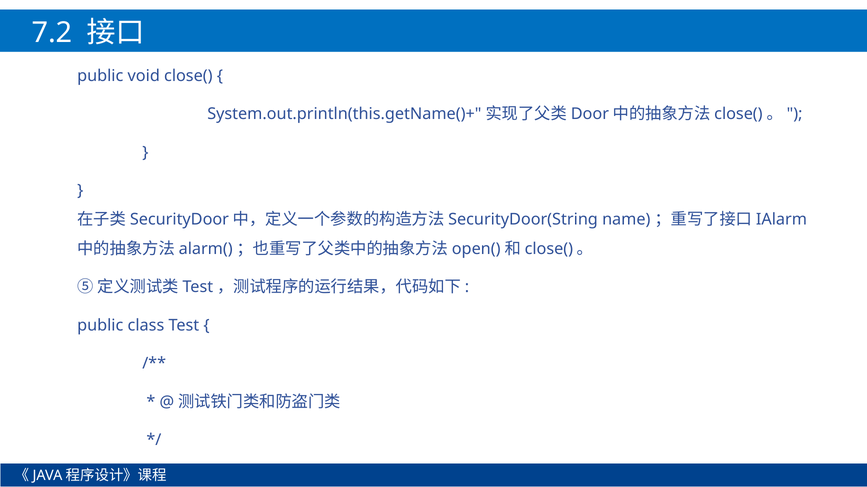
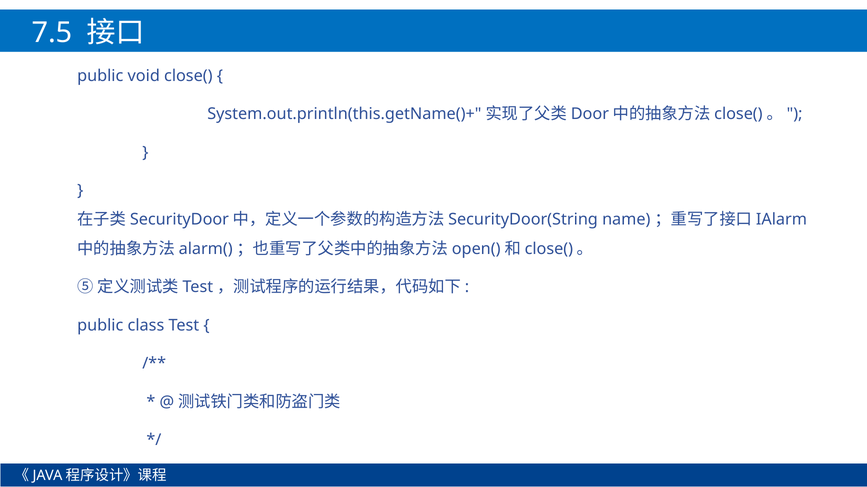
7.2: 7.2 -> 7.5
